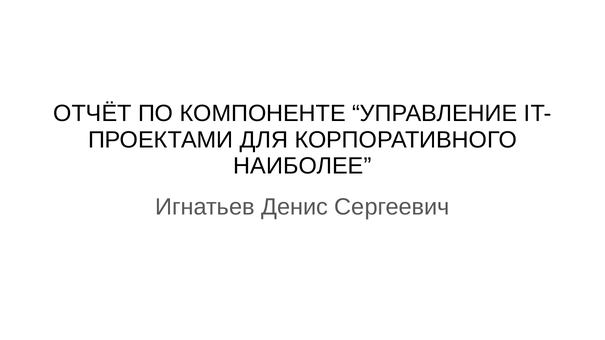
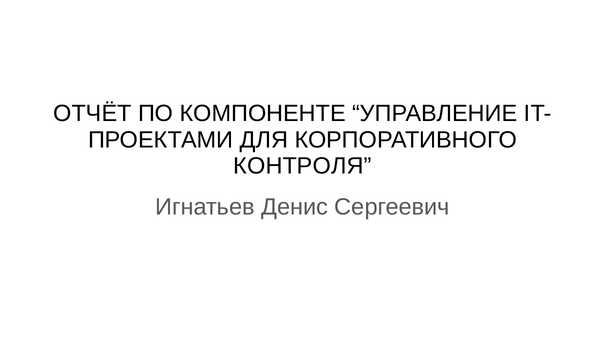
НАИБОЛЕЕ: НАИБОЛЕЕ -> КОНТРОЛЯ
